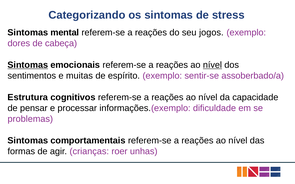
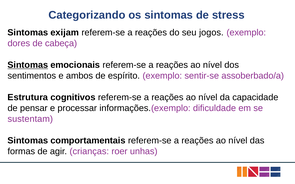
mental: mental -> exijam
nível at (212, 65) underline: present -> none
muitas: muitas -> ambos
problemas: problemas -> sustentam
